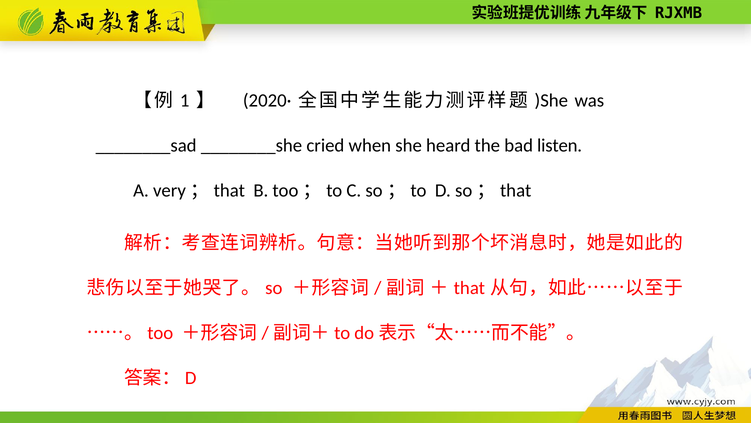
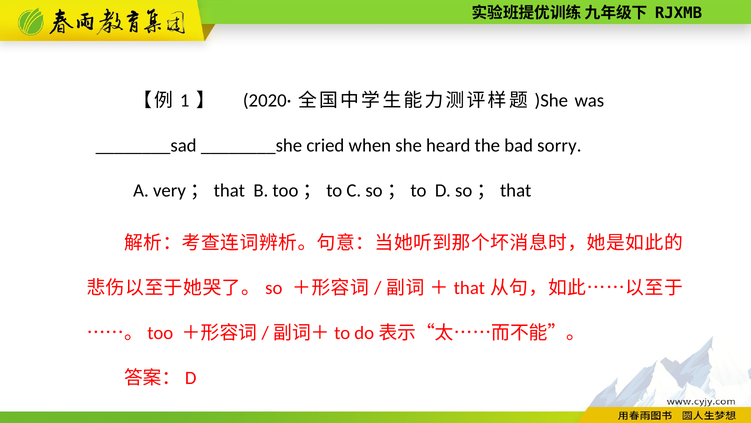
listen: listen -> sorry
